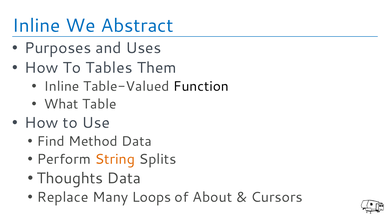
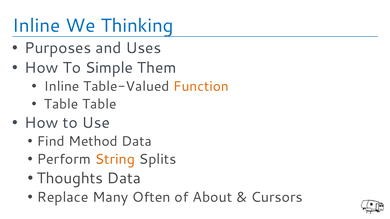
Abstract: Abstract -> Thinking
Tables: Tables -> Simple
Function colour: black -> orange
What at (61, 104): What -> Table
Loops: Loops -> Often
